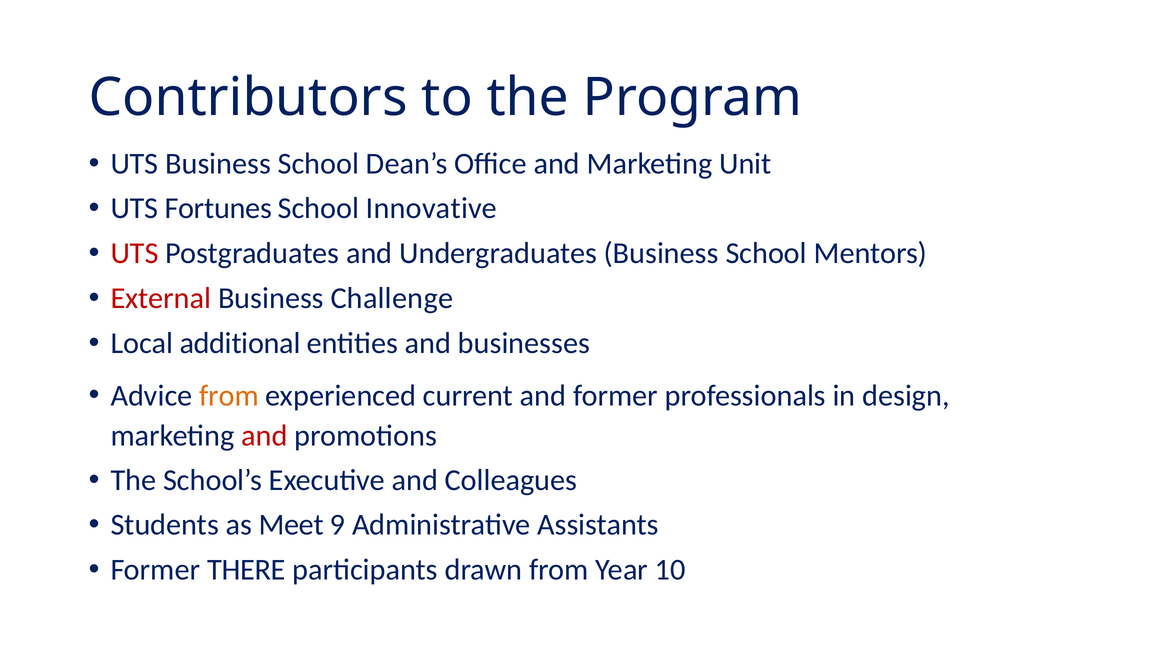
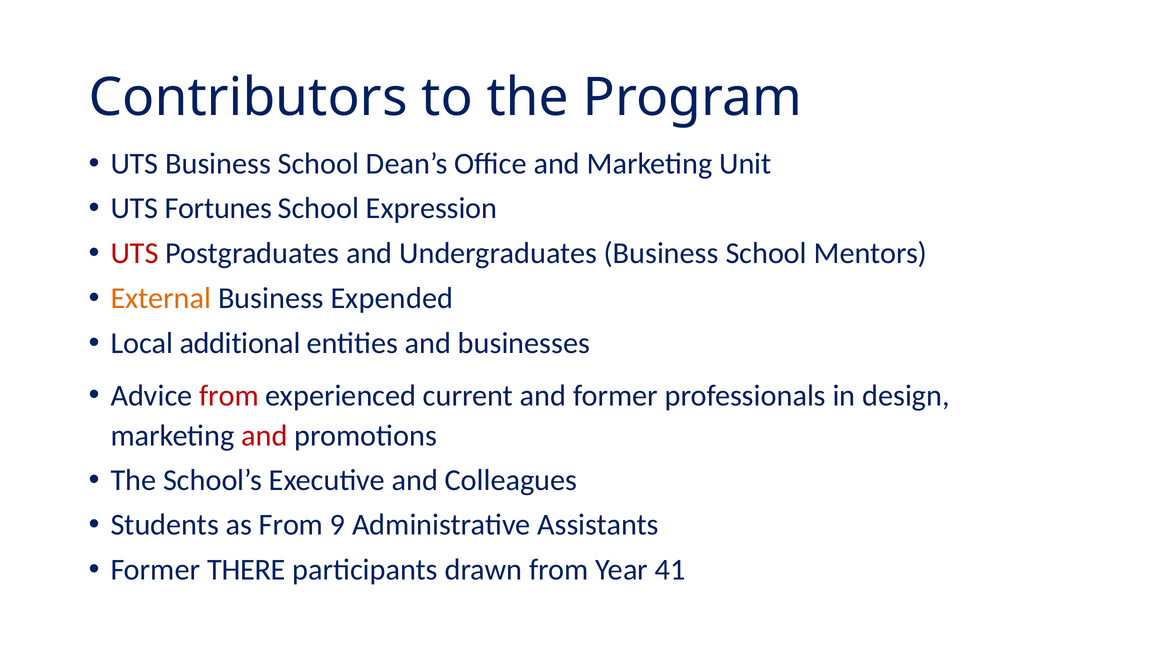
Innovative: Innovative -> Expression
External colour: red -> orange
Challenge: Challenge -> Expended
from at (229, 396) colour: orange -> red
as Meet: Meet -> From
10: 10 -> 41
